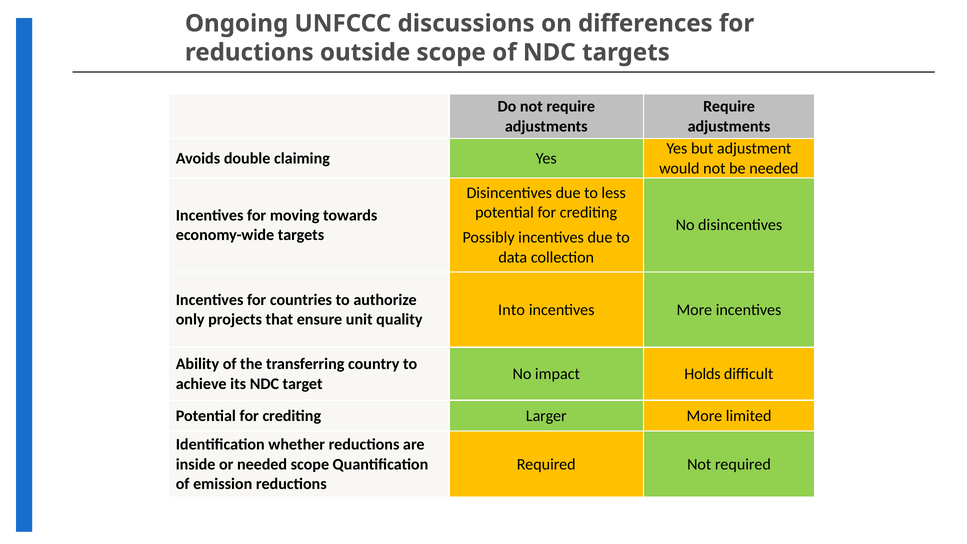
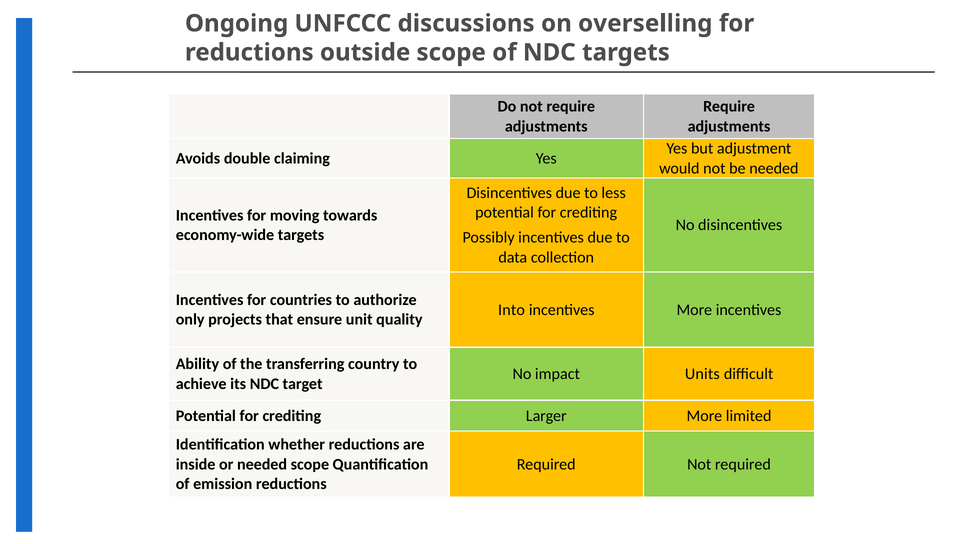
differences: differences -> overselling
Holds: Holds -> Units
